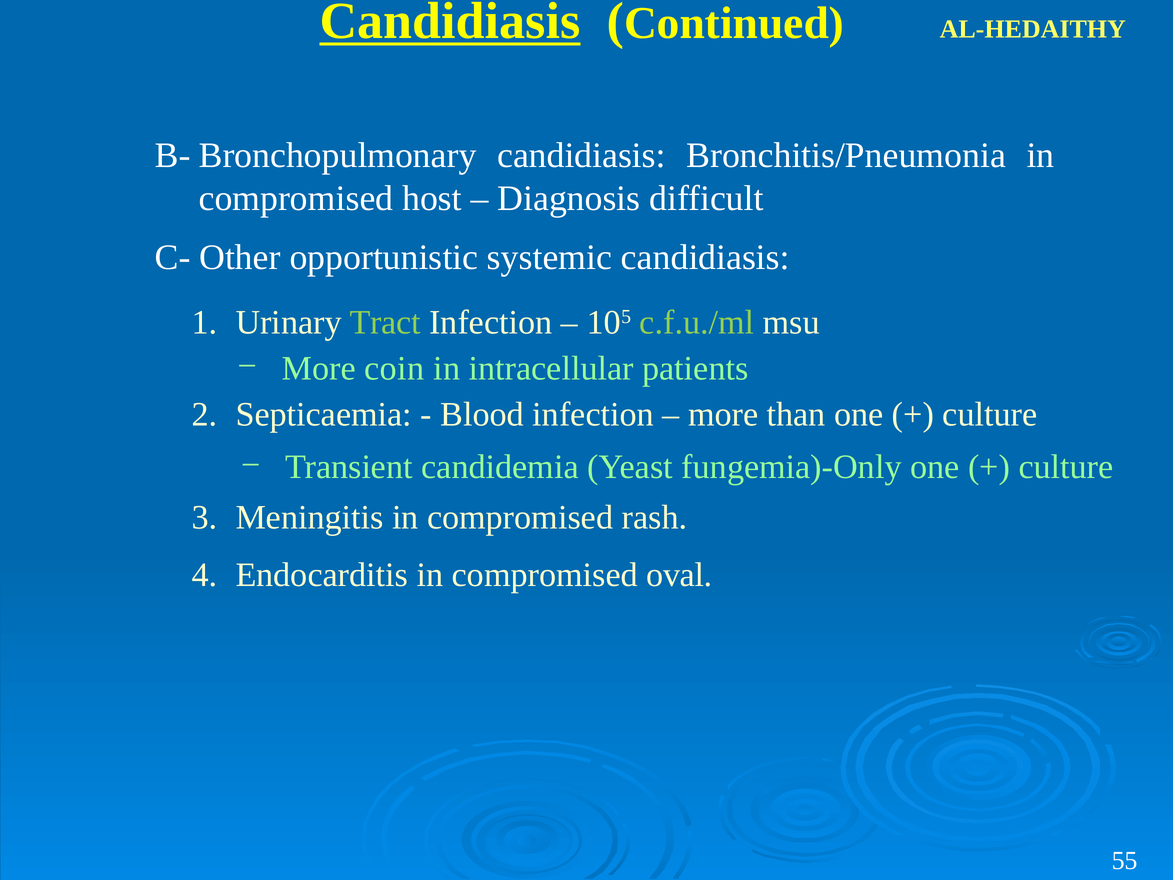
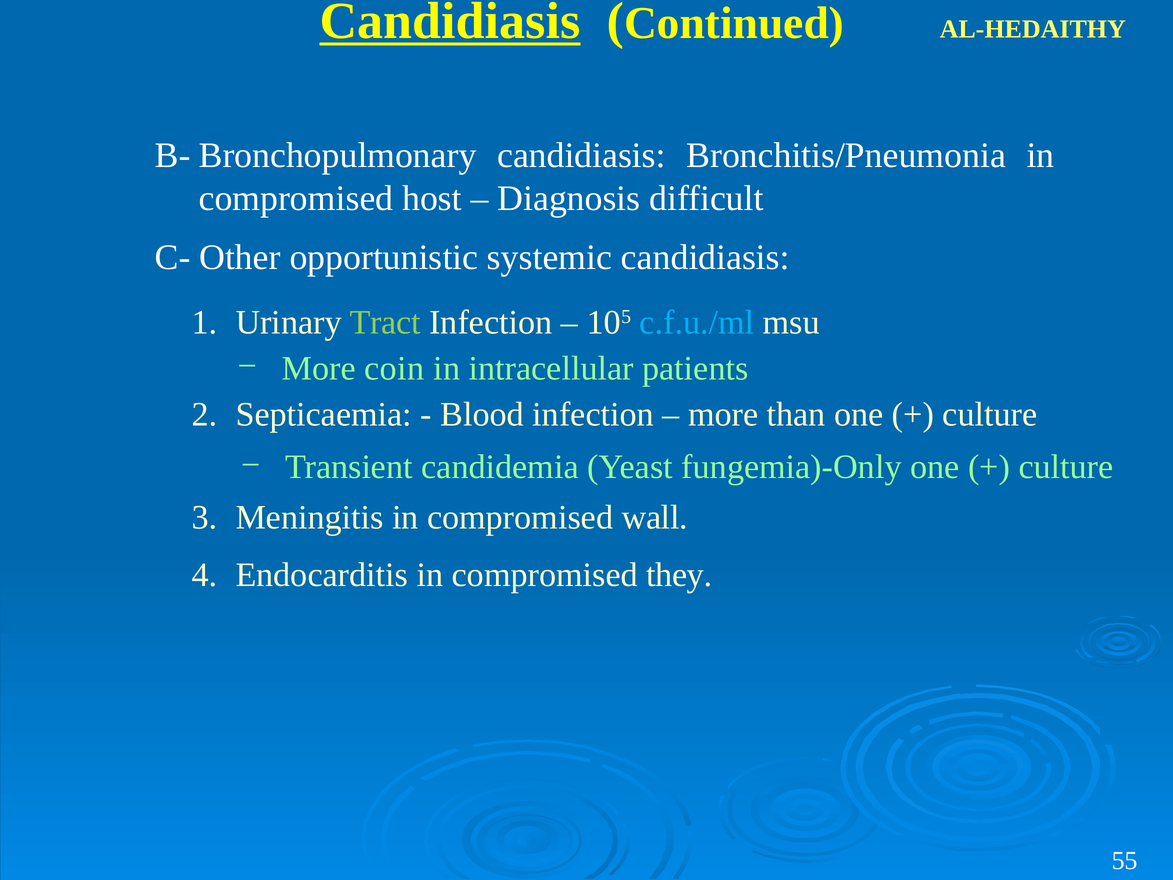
c.f.u./ml colour: light green -> light blue
rash: rash -> wall
oval: oval -> they
